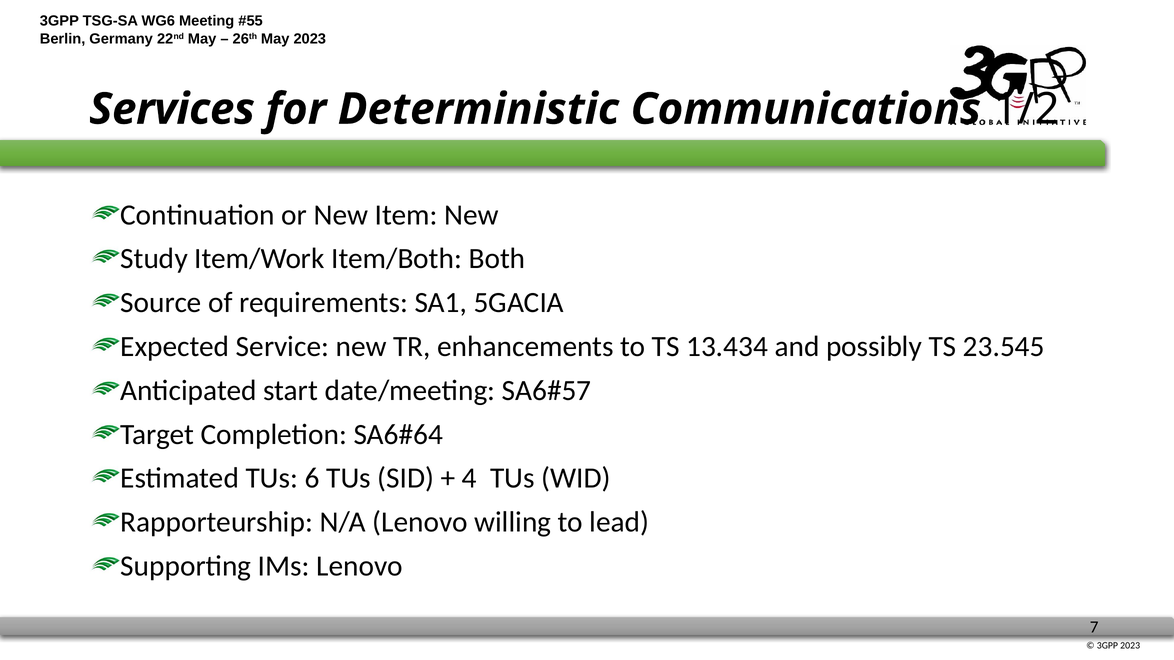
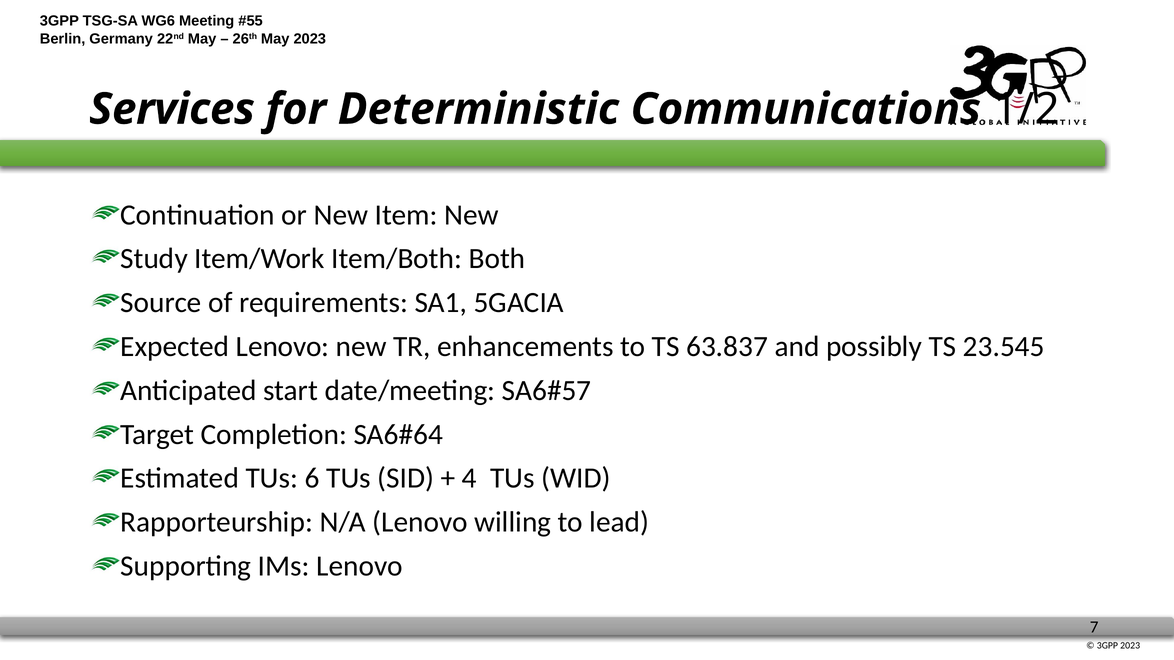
Expected Service: Service -> Lenovo
13.434: 13.434 -> 63.837
